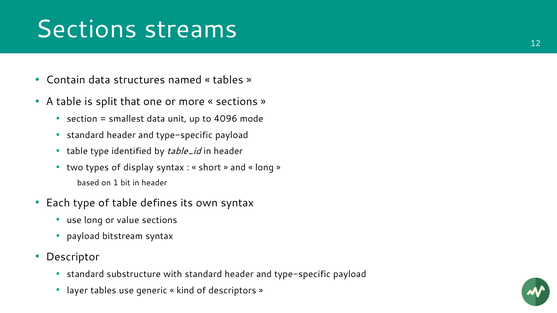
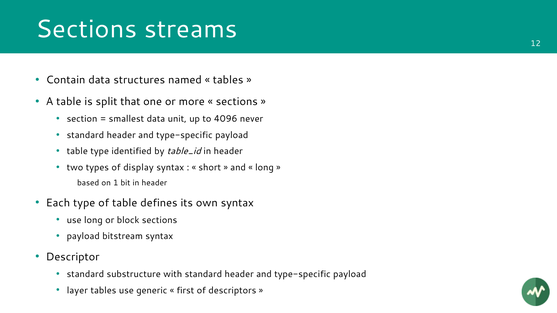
mode: mode -> never
value: value -> block
kind: kind -> first
